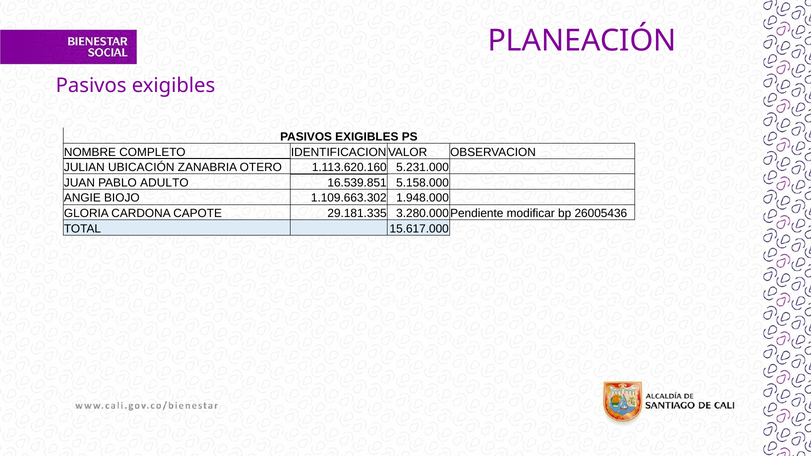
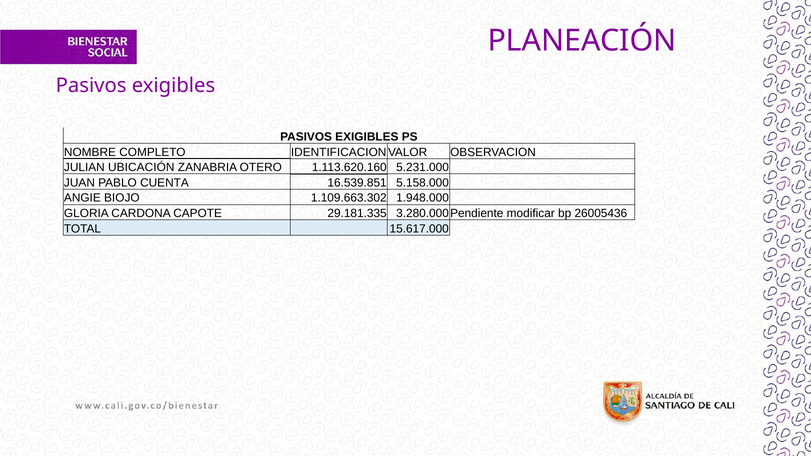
ADULTO: ADULTO -> CUENTA
